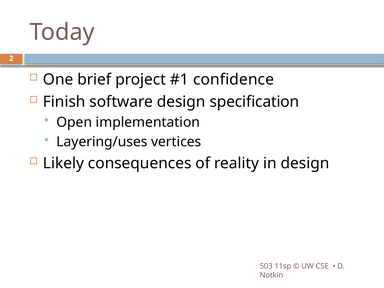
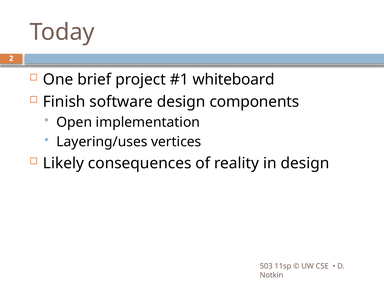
confidence: confidence -> whiteboard
specification: specification -> components
